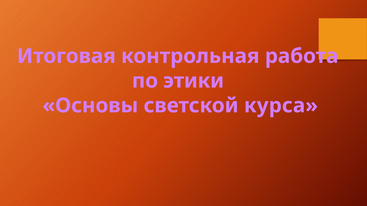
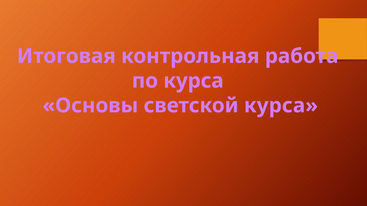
по этики: этики -> курса
